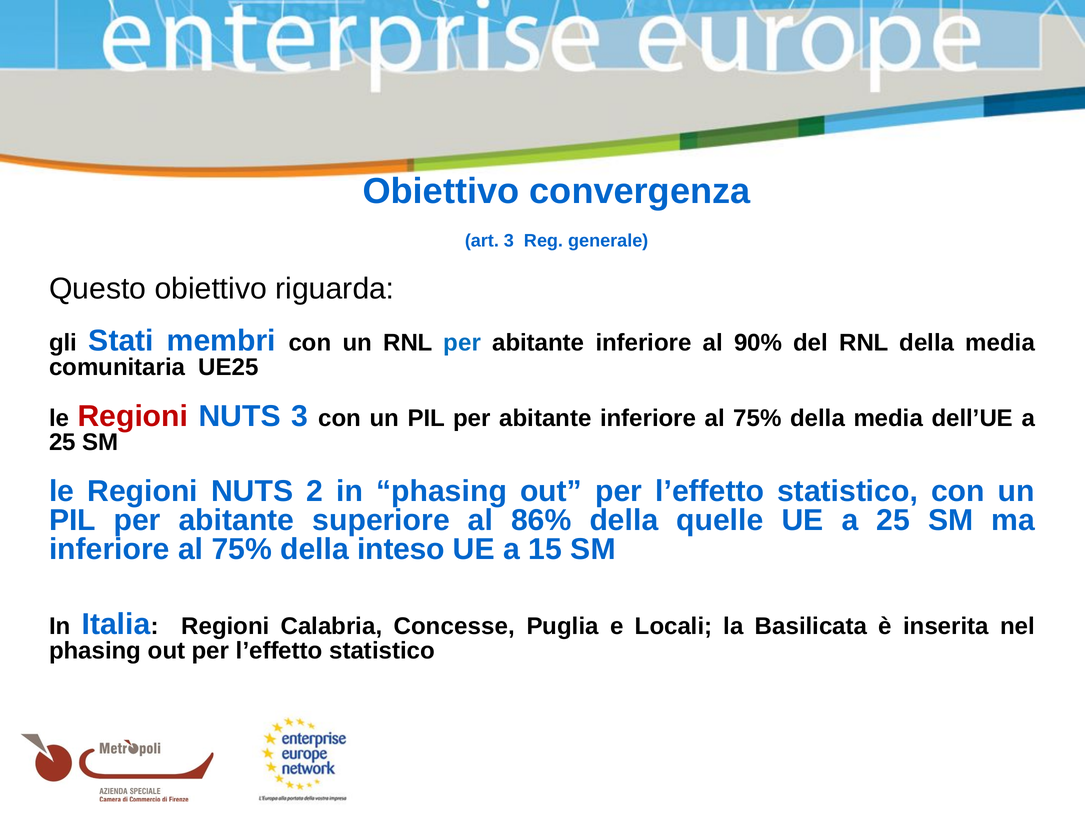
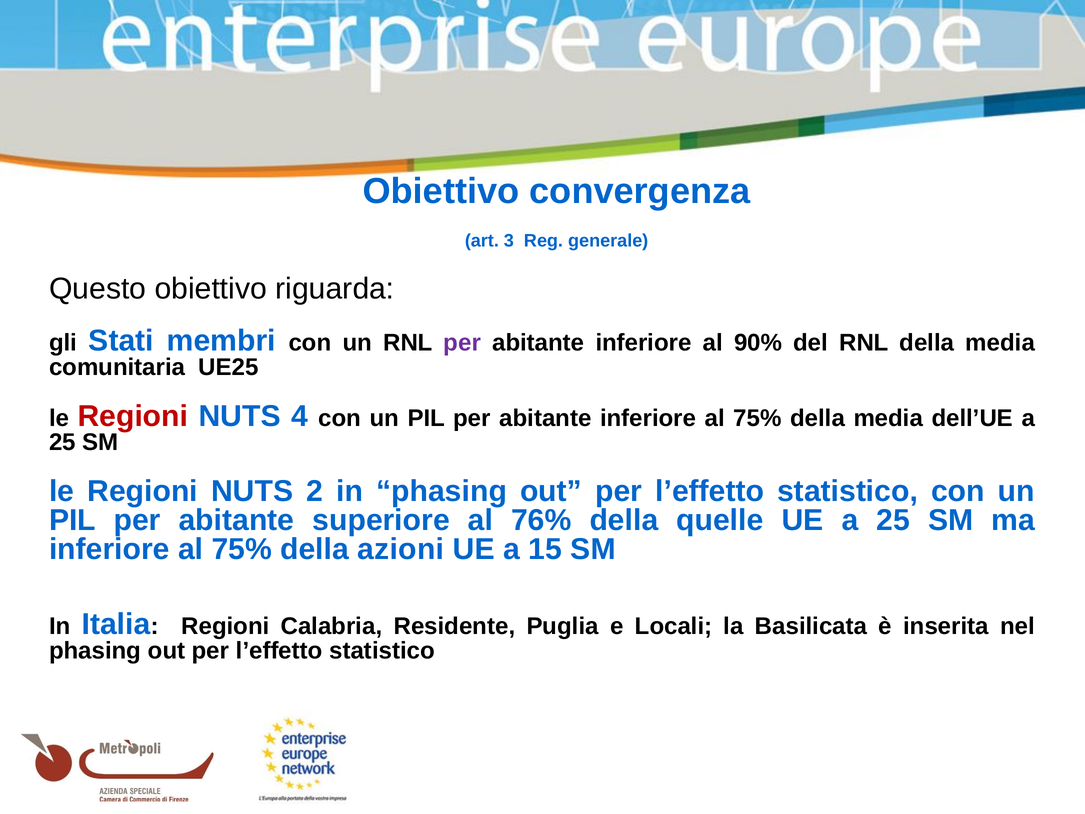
per at (462, 343) colour: blue -> purple
NUTS 3: 3 -> 4
86%: 86% -> 76%
inteso: inteso -> azioni
Concesse: Concesse -> Residente
